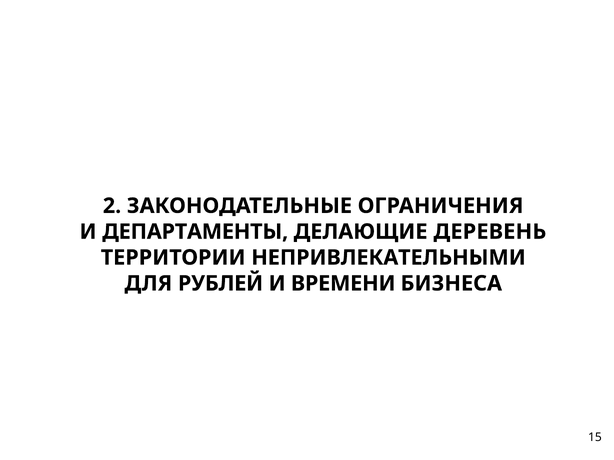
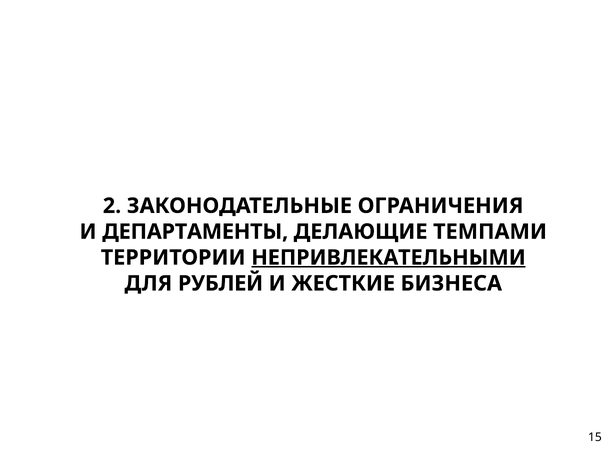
ДЕРЕВЕНЬ: ДЕРЕВЕНЬ -> ТЕМПАМИ
НЕПРИВЛЕКАТЕЛЬНЫМИ underline: none -> present
ВРЕМЕНИ: ВРЕМЕНИ -> ЖЕСТКИЕ
